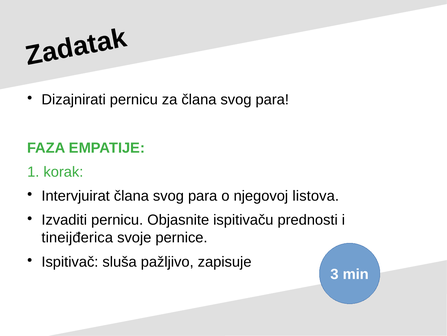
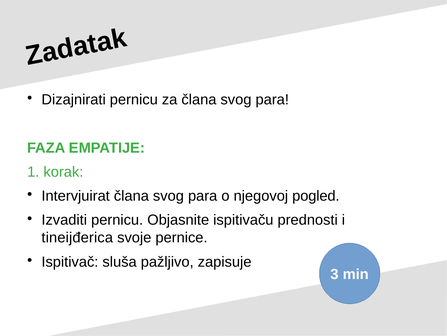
listova: listova -> pogled
